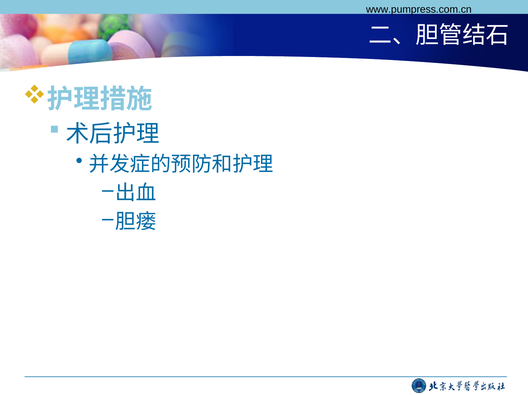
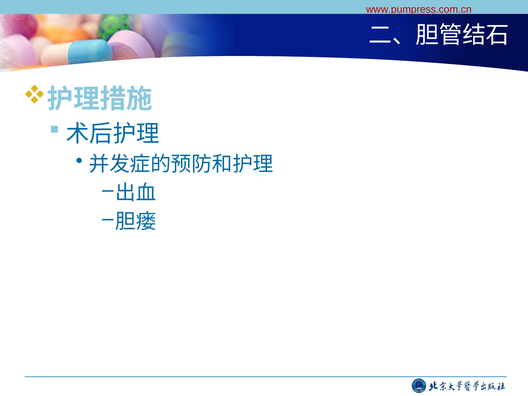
www.pumpress.com.cn colour: black -> red
